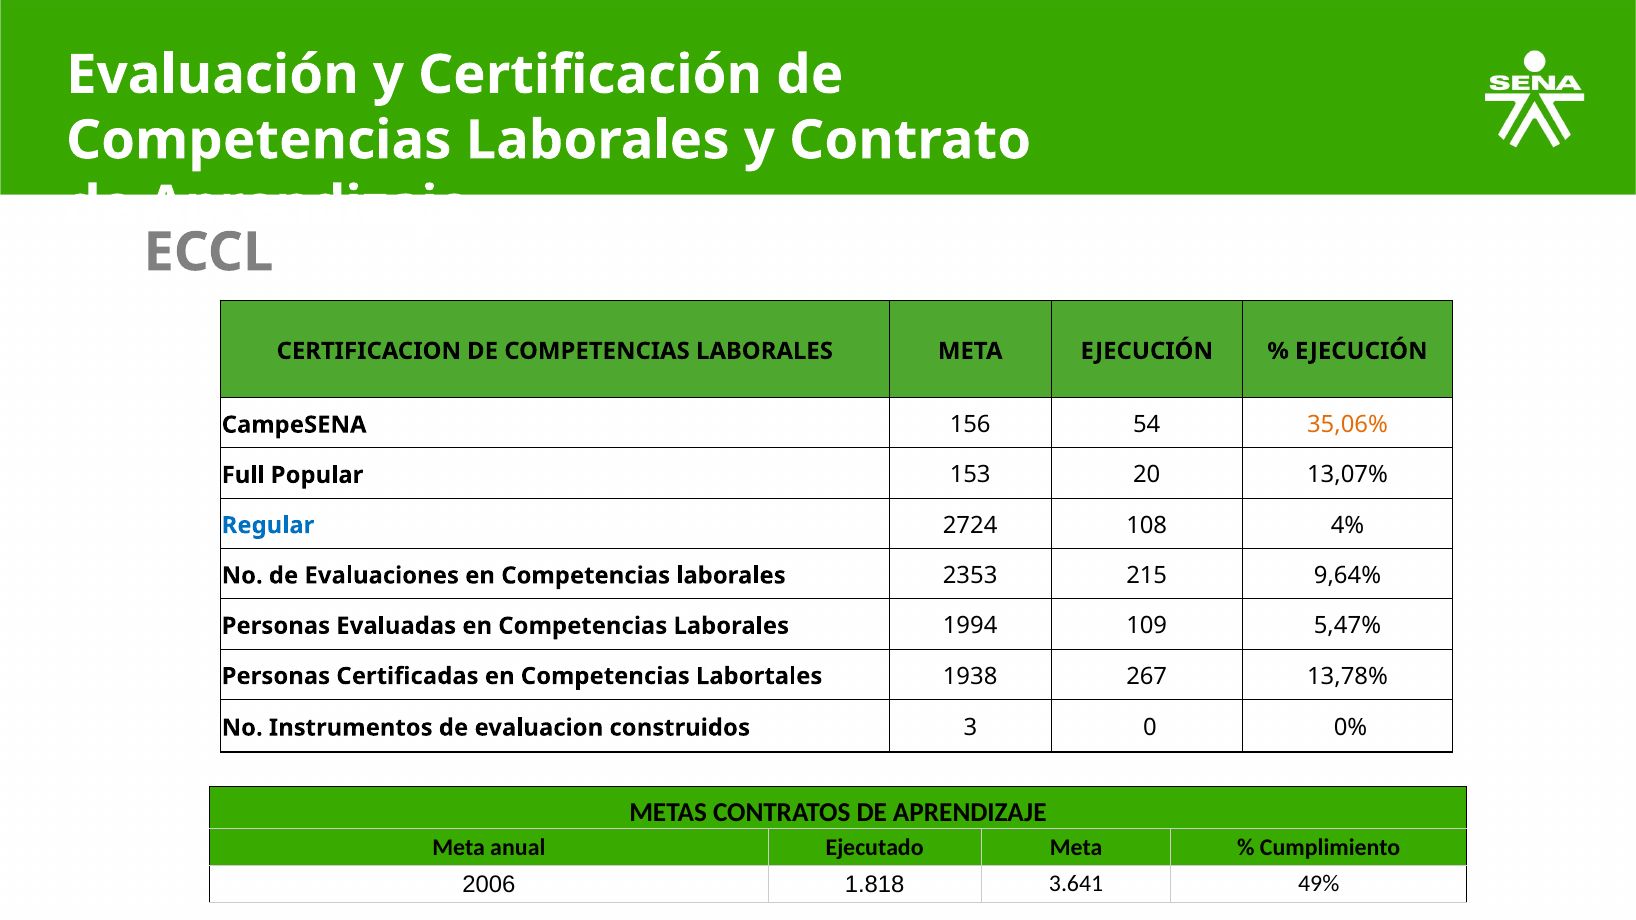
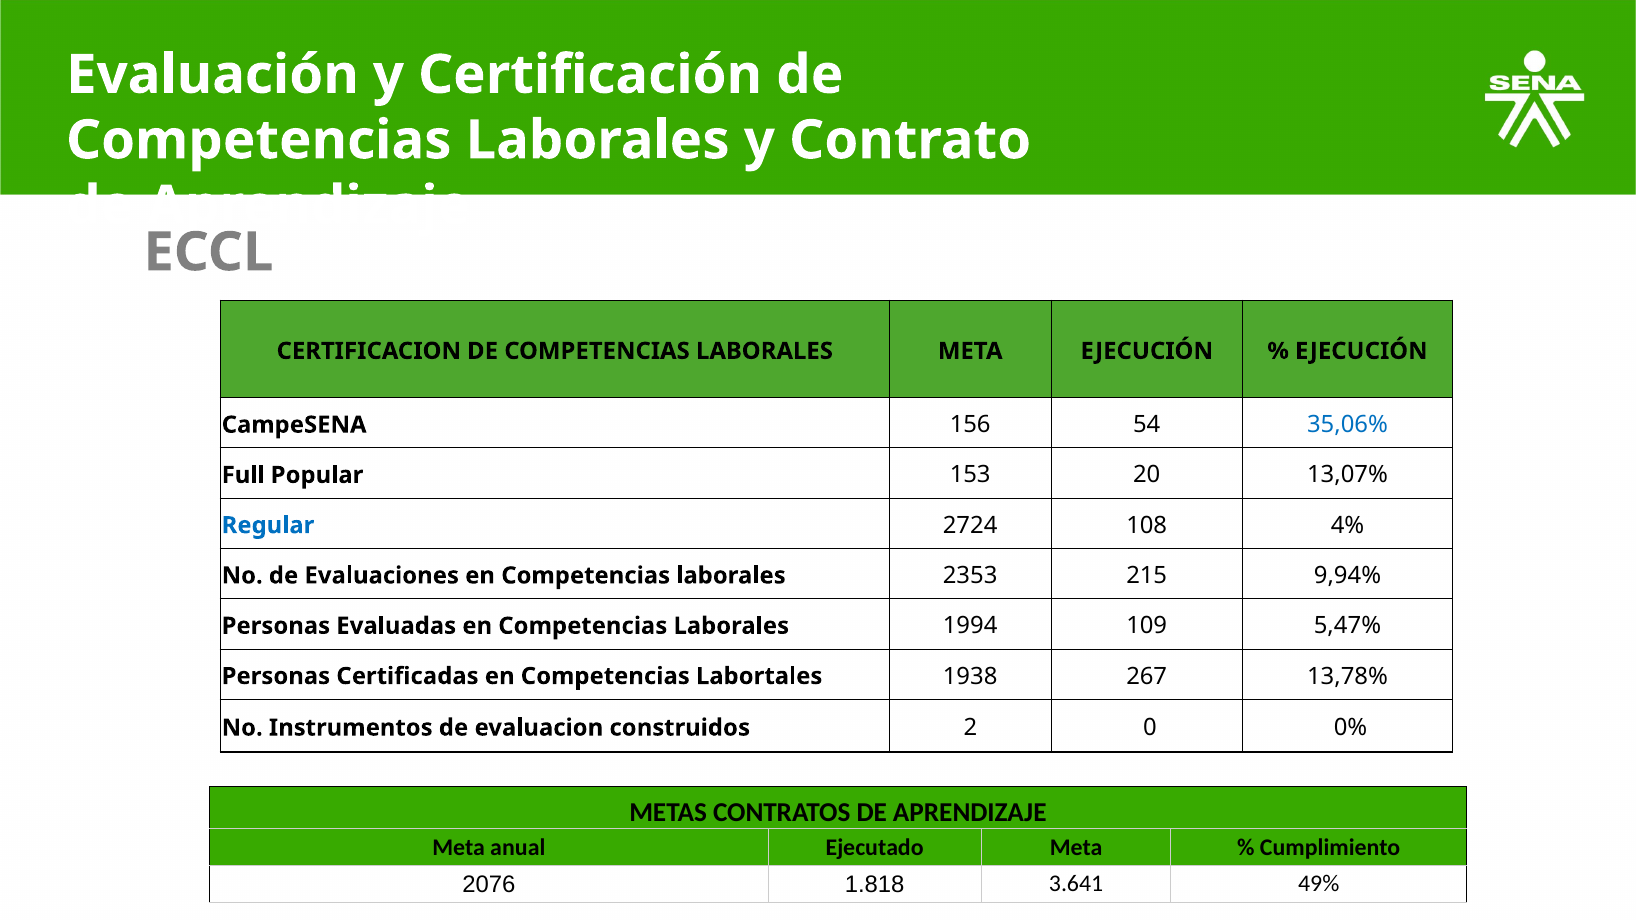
35,06% colour: orange -> blue
9,64%: 9,64% -> 9,94%
3: 3 -> 2
2006: 2006 -> 2076
